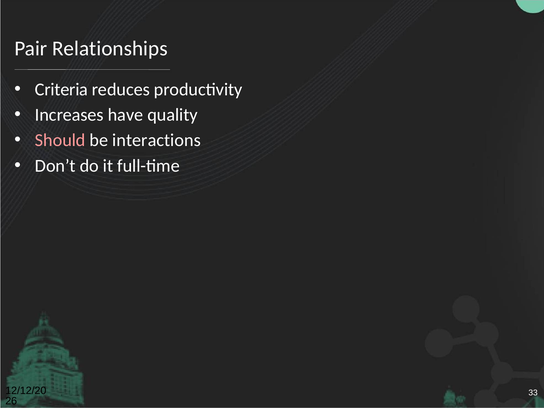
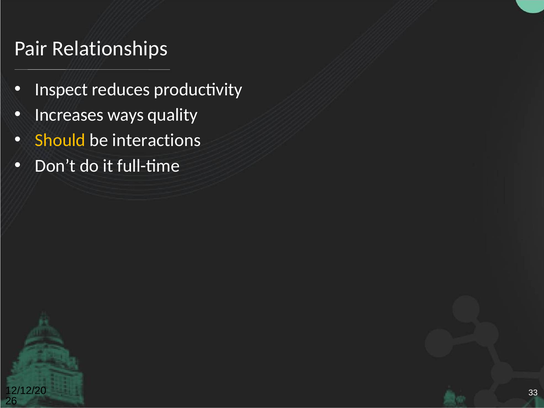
Criteria: Criteria -> Inspect
have: have -> ways
Should colour: pink -> yellow
